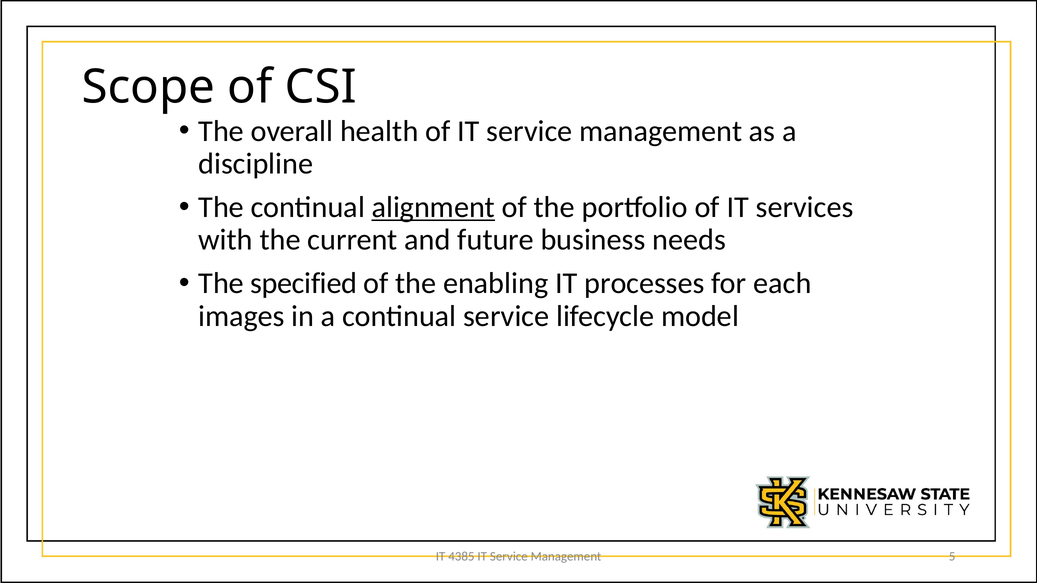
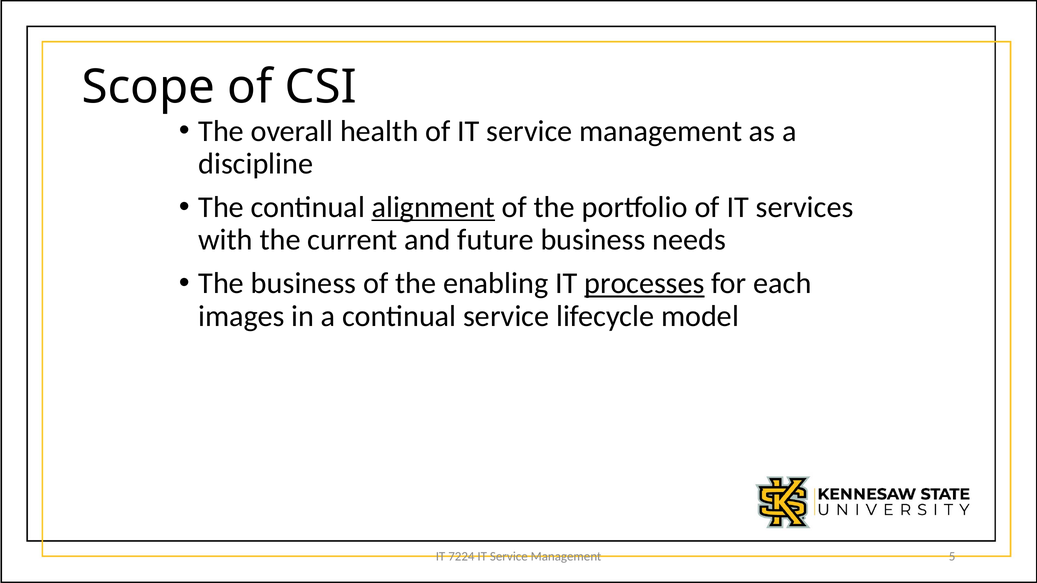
The specified: specified -> business
processes underline: none -> present
4385: 4385 -> 7224
